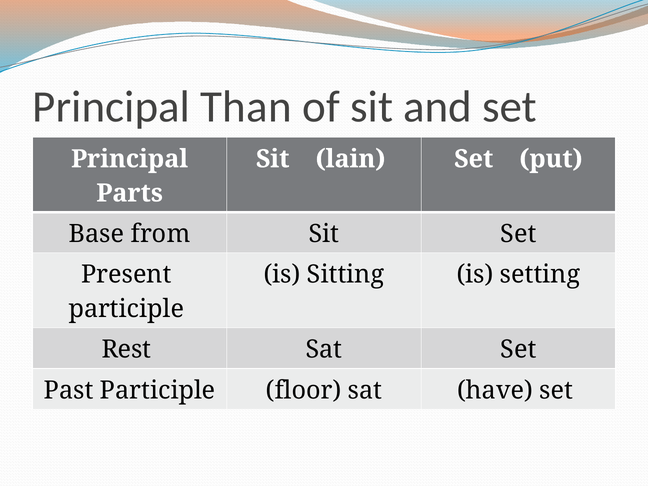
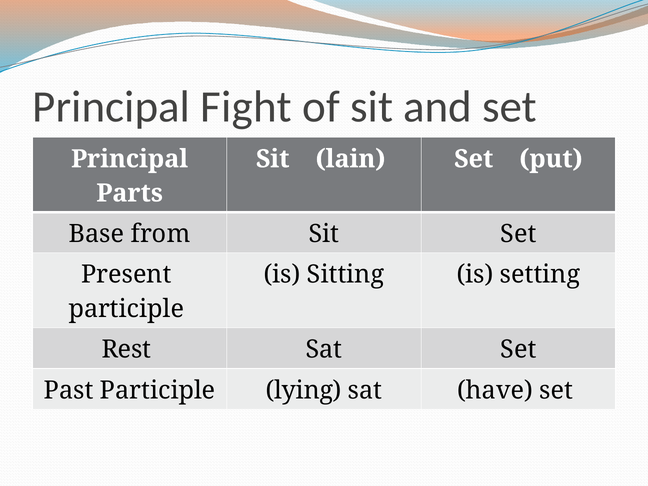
Than: Than -> Fight
floor: floor -> lying
